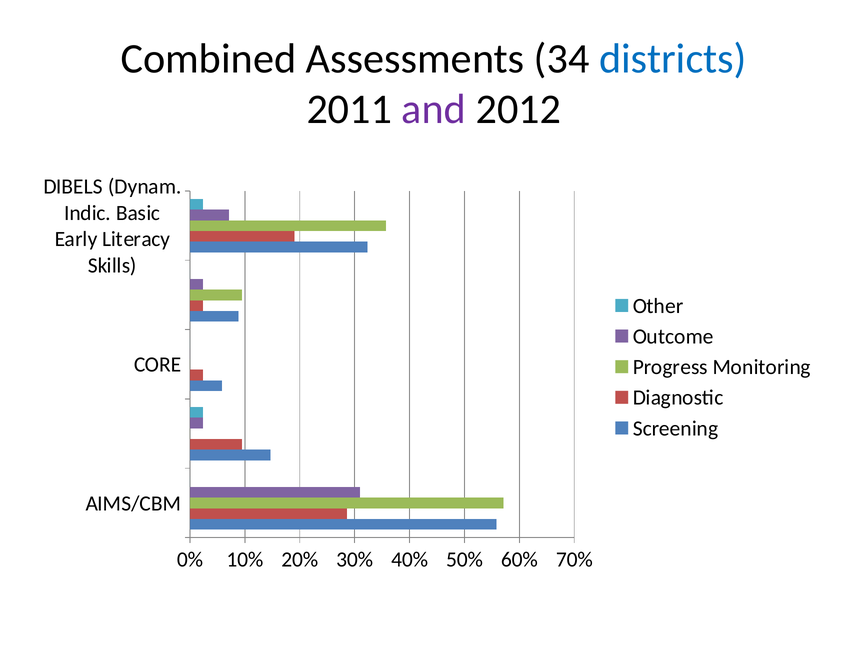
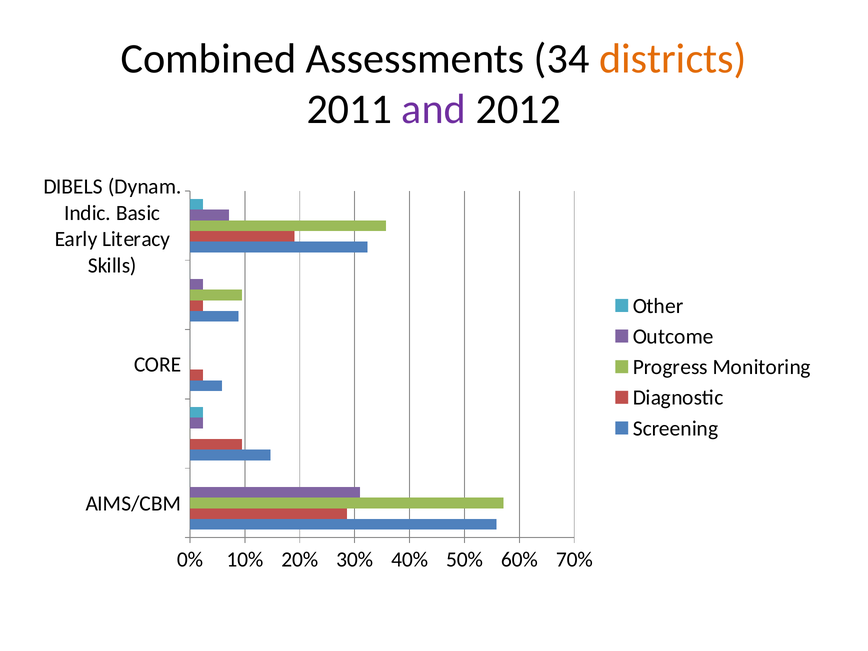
districts colour: blue -> orange
